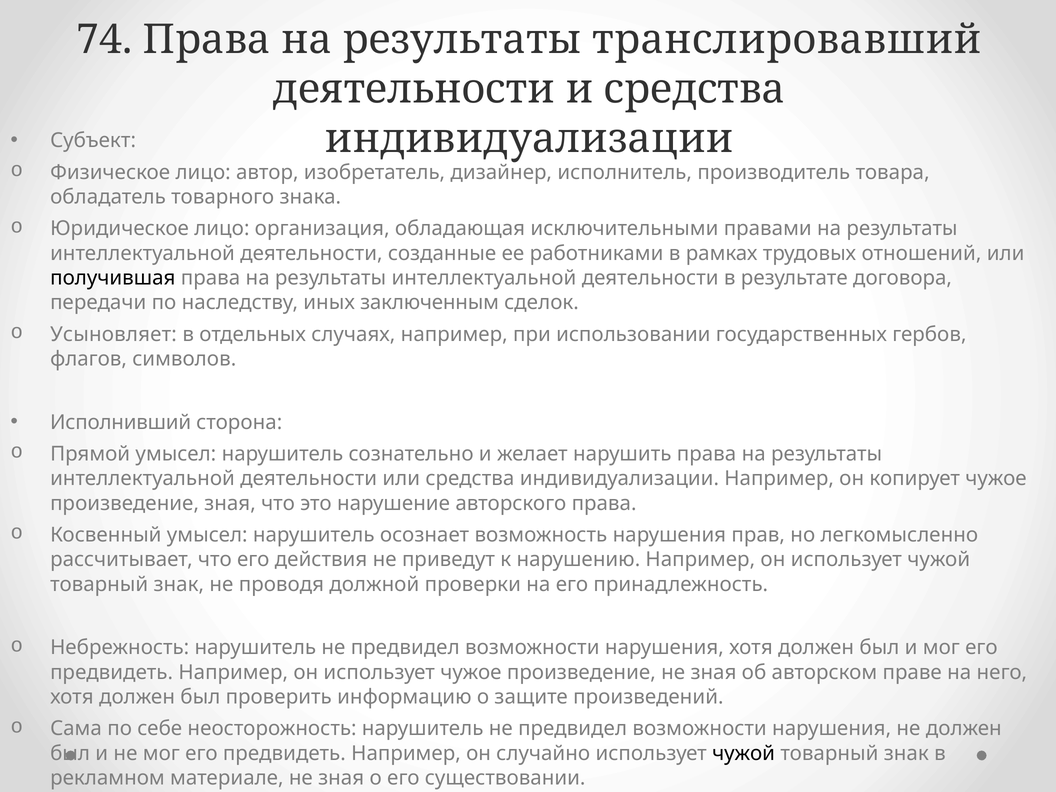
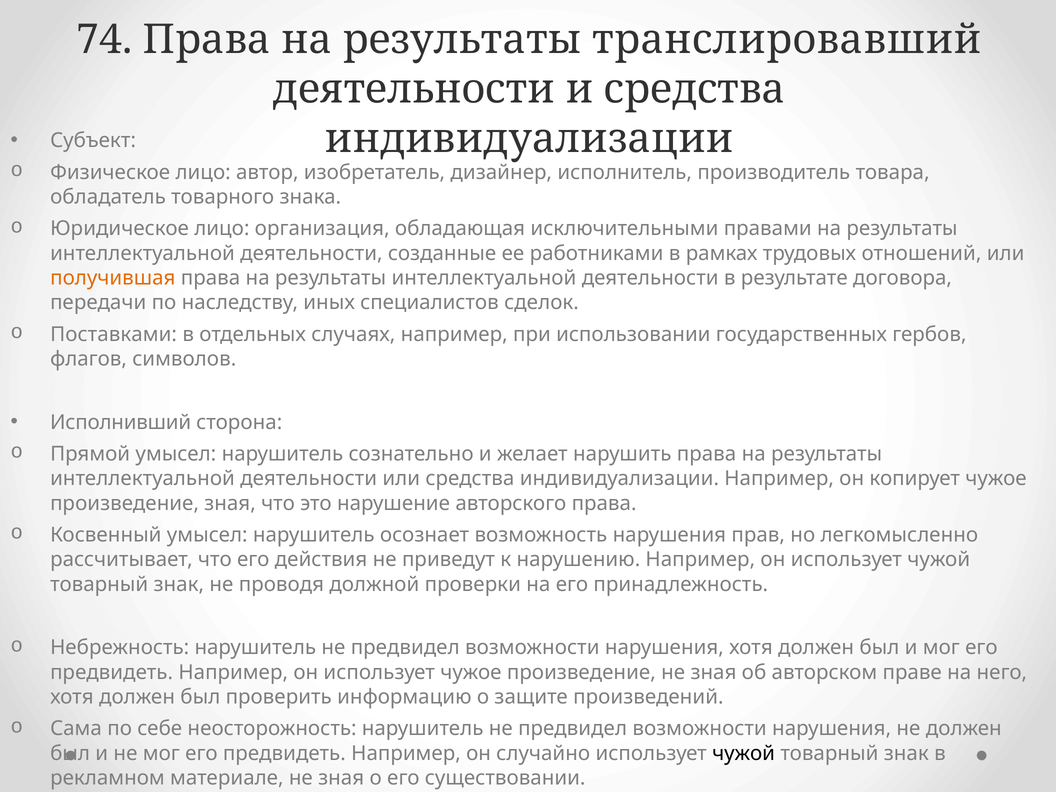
получившая colour: black -> orange
заключенным: заключенным -> специалистов
Усыновляет: Усыновляет -> Поставками
